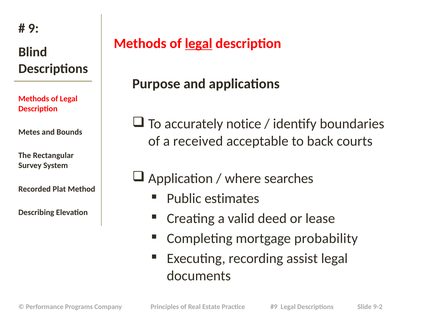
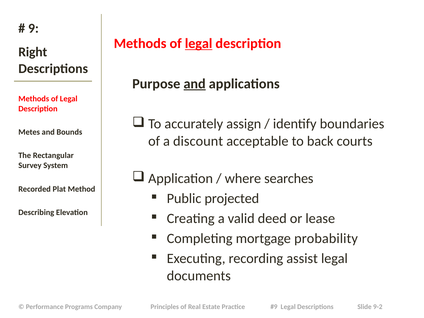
Blind: Blind -> Right
and at (195, 84) underline: none -> present
notice: notice -> assign
received: received -> discount
estimates: estimates -> projected
